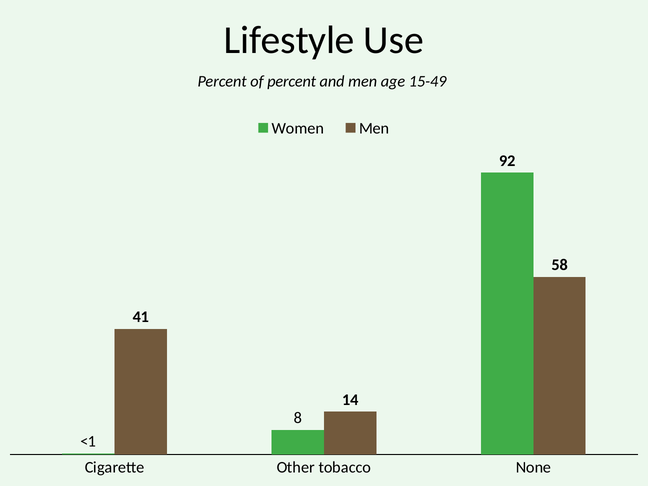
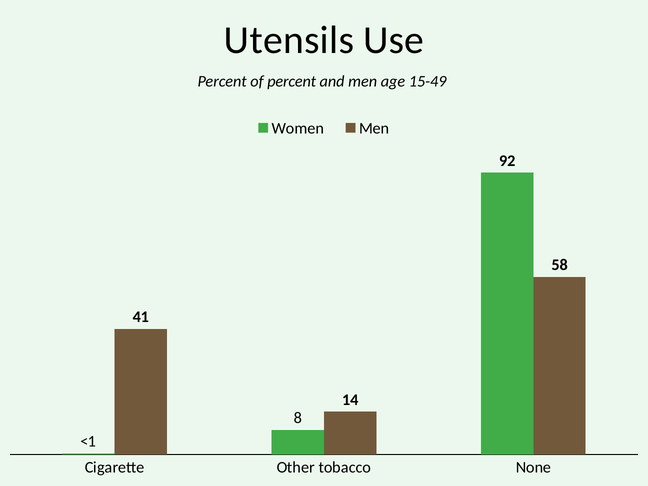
Lifestyle: Lifestyle -> Utensils
